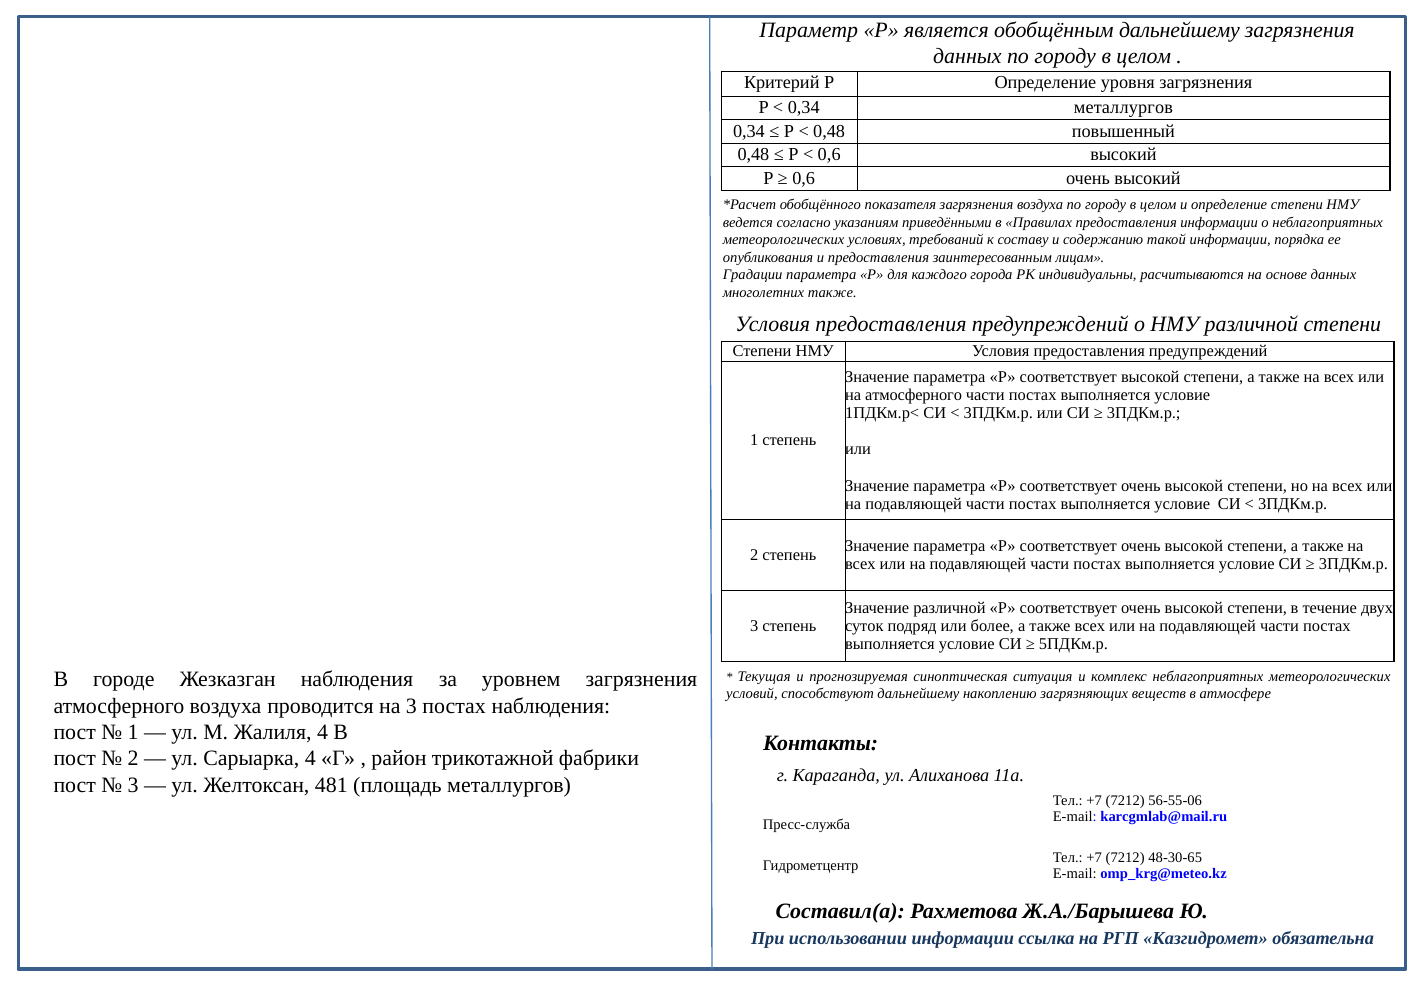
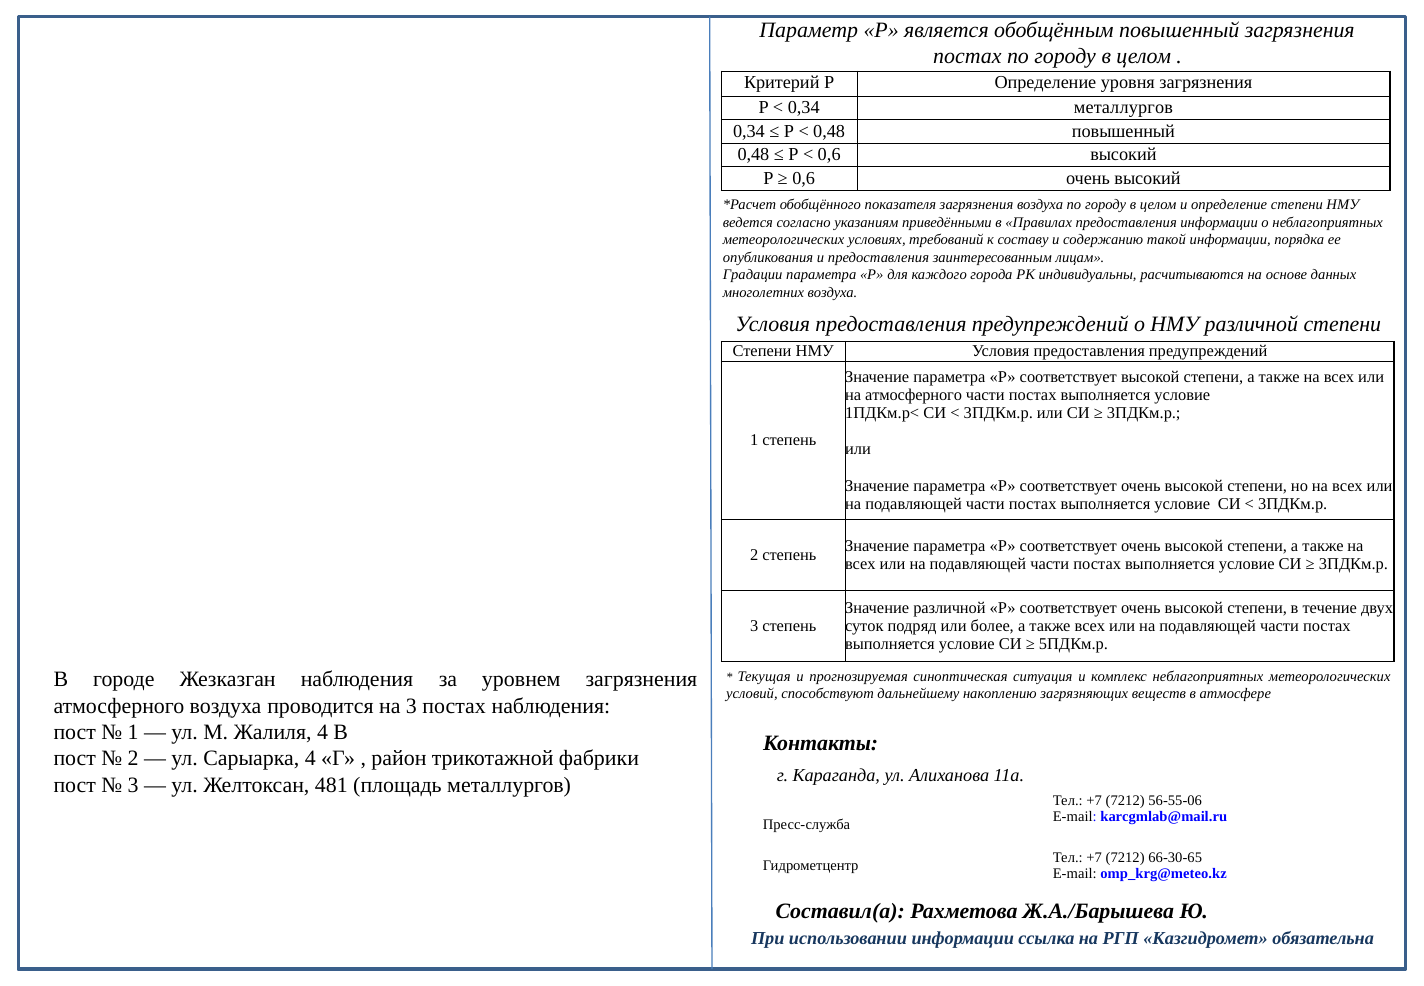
обобщённым дальнейшему: дальнейшему -> повышенный
данных at (967, 56): данных -> постах
многолетних также: также -> воздуха
48-30-65: 48-30-65 -> 66-30-65
